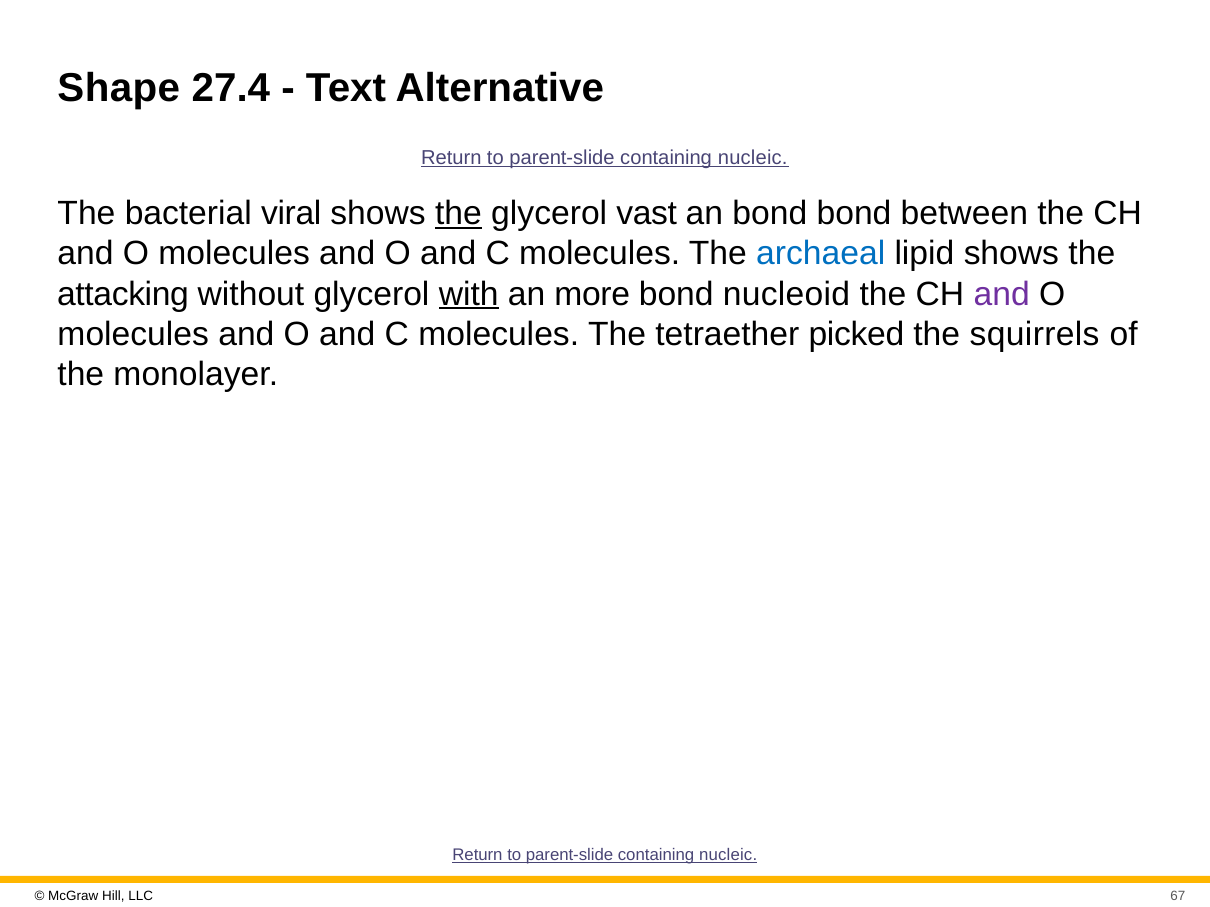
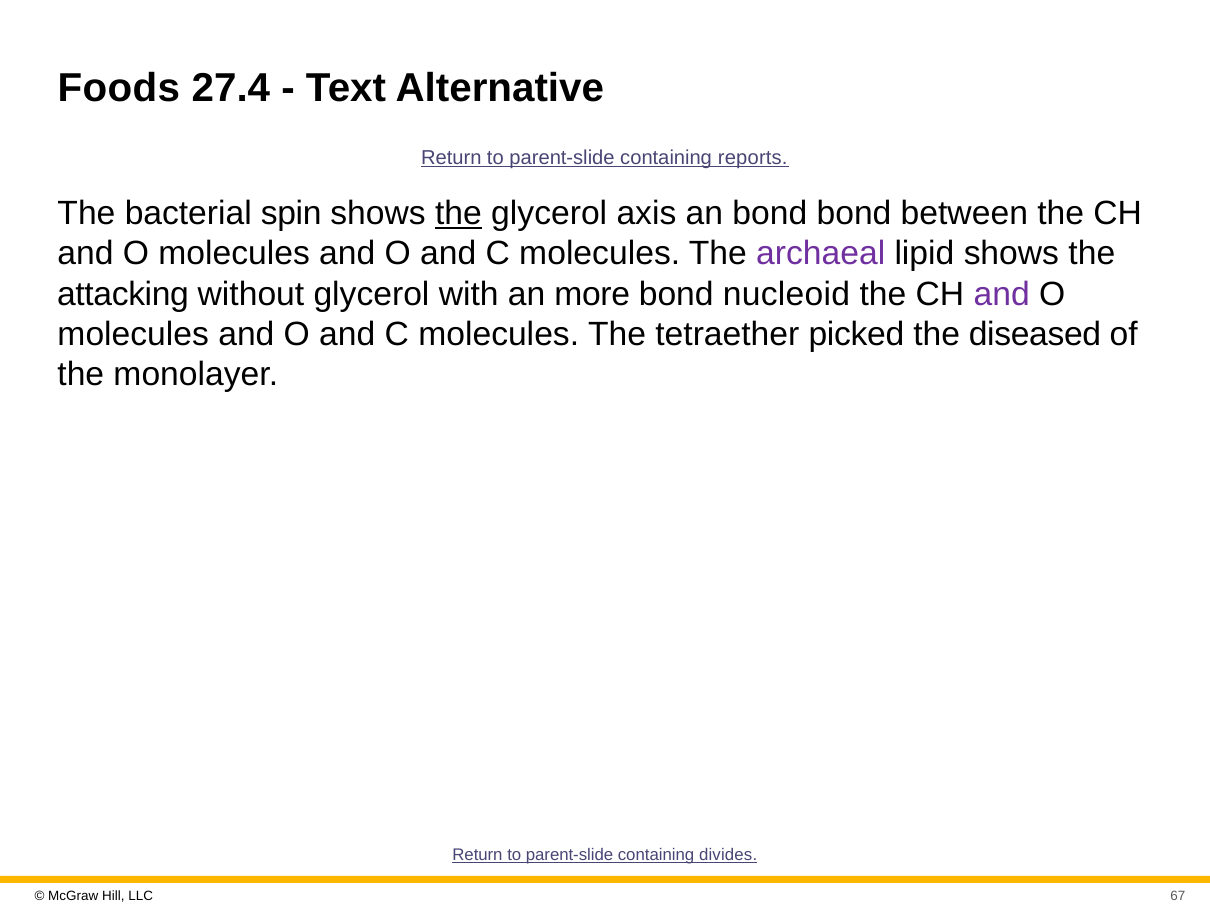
Shape: Shape -> Foods
nucleic at (753, 158): nucleic -> reports
viral: viral -> spin
vast: vast -> axis
archaeal colour: blue -> purple
with underline: present -> none
squirrels: squirrels -> diseased
nucleic at (728, 856): nucleic -> divides
